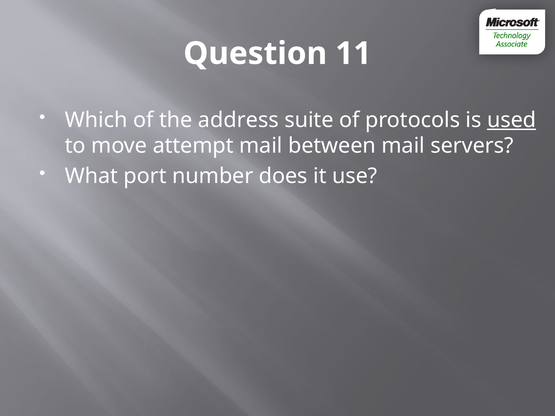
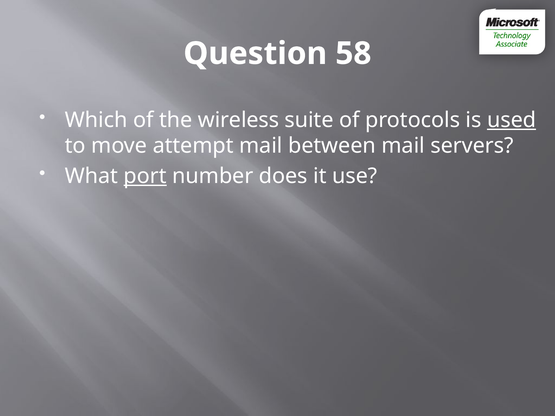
11: 11 -> 58
address: address -> wireless
port underline: none -> present
